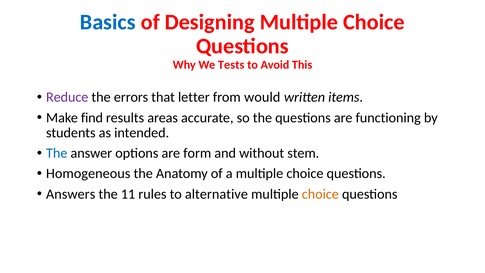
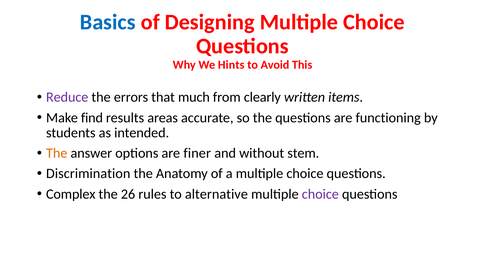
Tests: Tests -> Hints
letter: letter -> much
would: would -> clearly
The at (57, 153) colour: blue -> orange
form: form -> finer
Homogeneous: Homogeneous -> Discrimination
Answers: Answers -> Complex
11: 11 -> 26
choice at (320, 194) colour: orange -> purple
